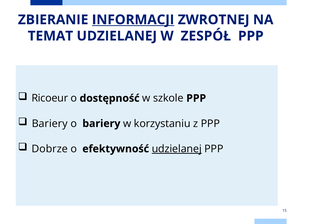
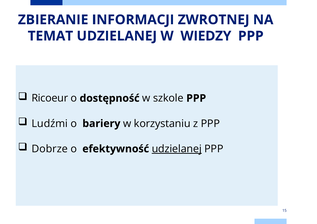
INFORMACJI underline: present -> none
ZESPÓŁ: ZESPÓŁ -> WIEDZY
Bariery at (50, 124): Bariery -> Ludźmi
